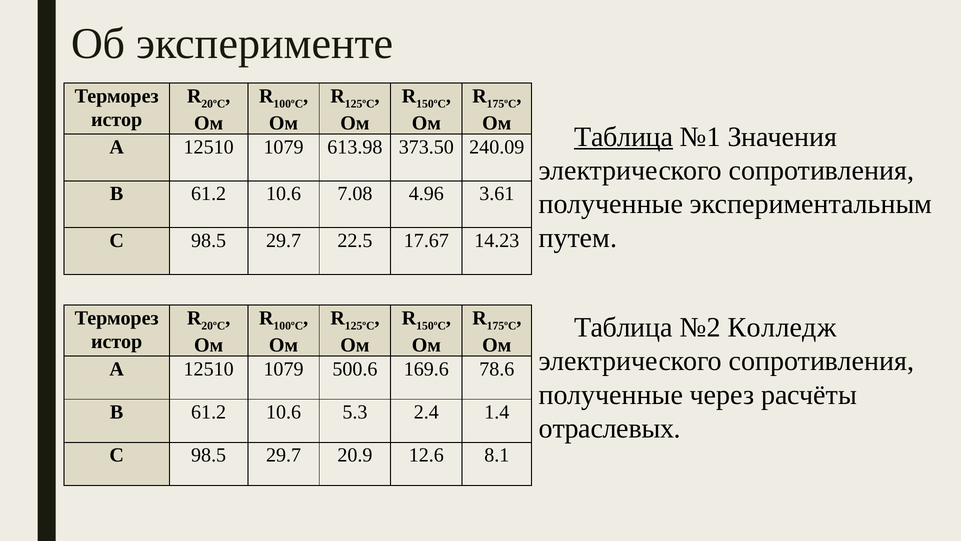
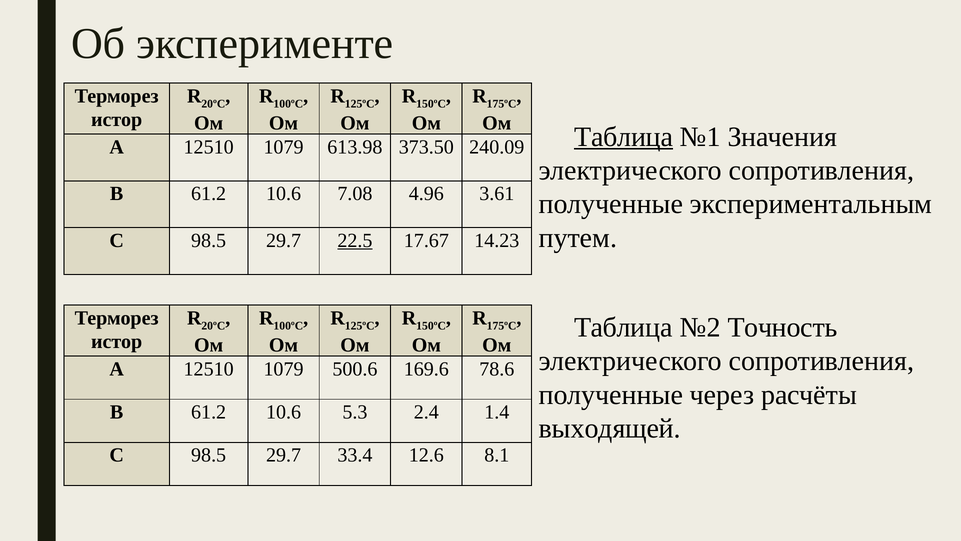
22.5 underline: none -> present
Колледж: Колледж -> Точность
отраслевых: отраслевых -> выходящей
20.9: 20.9 -> 33.4
